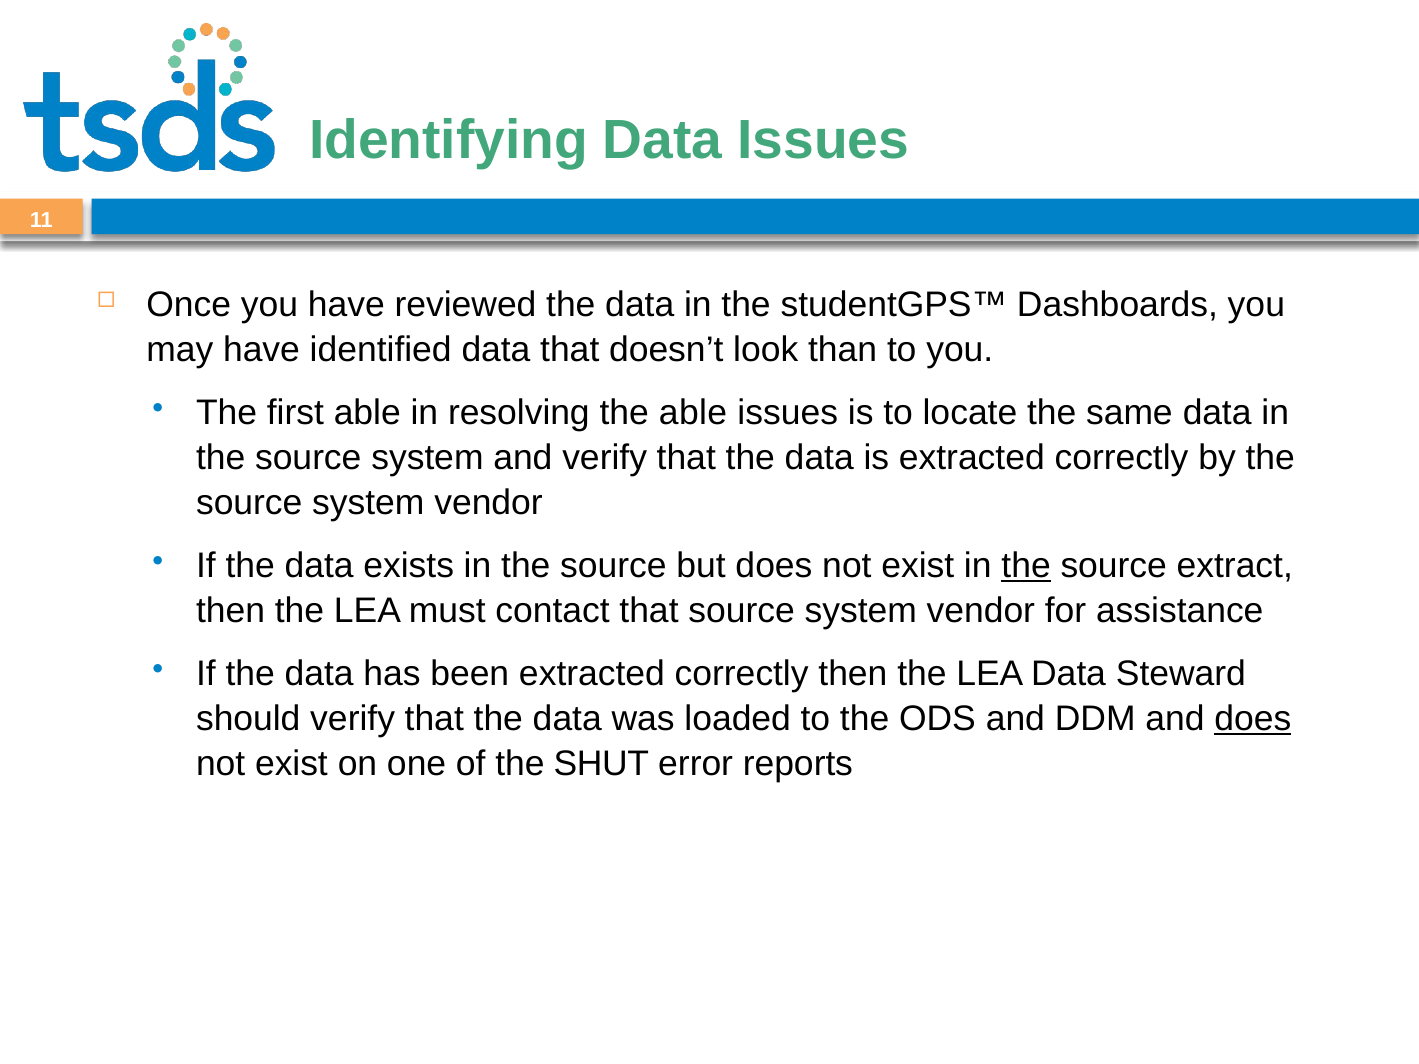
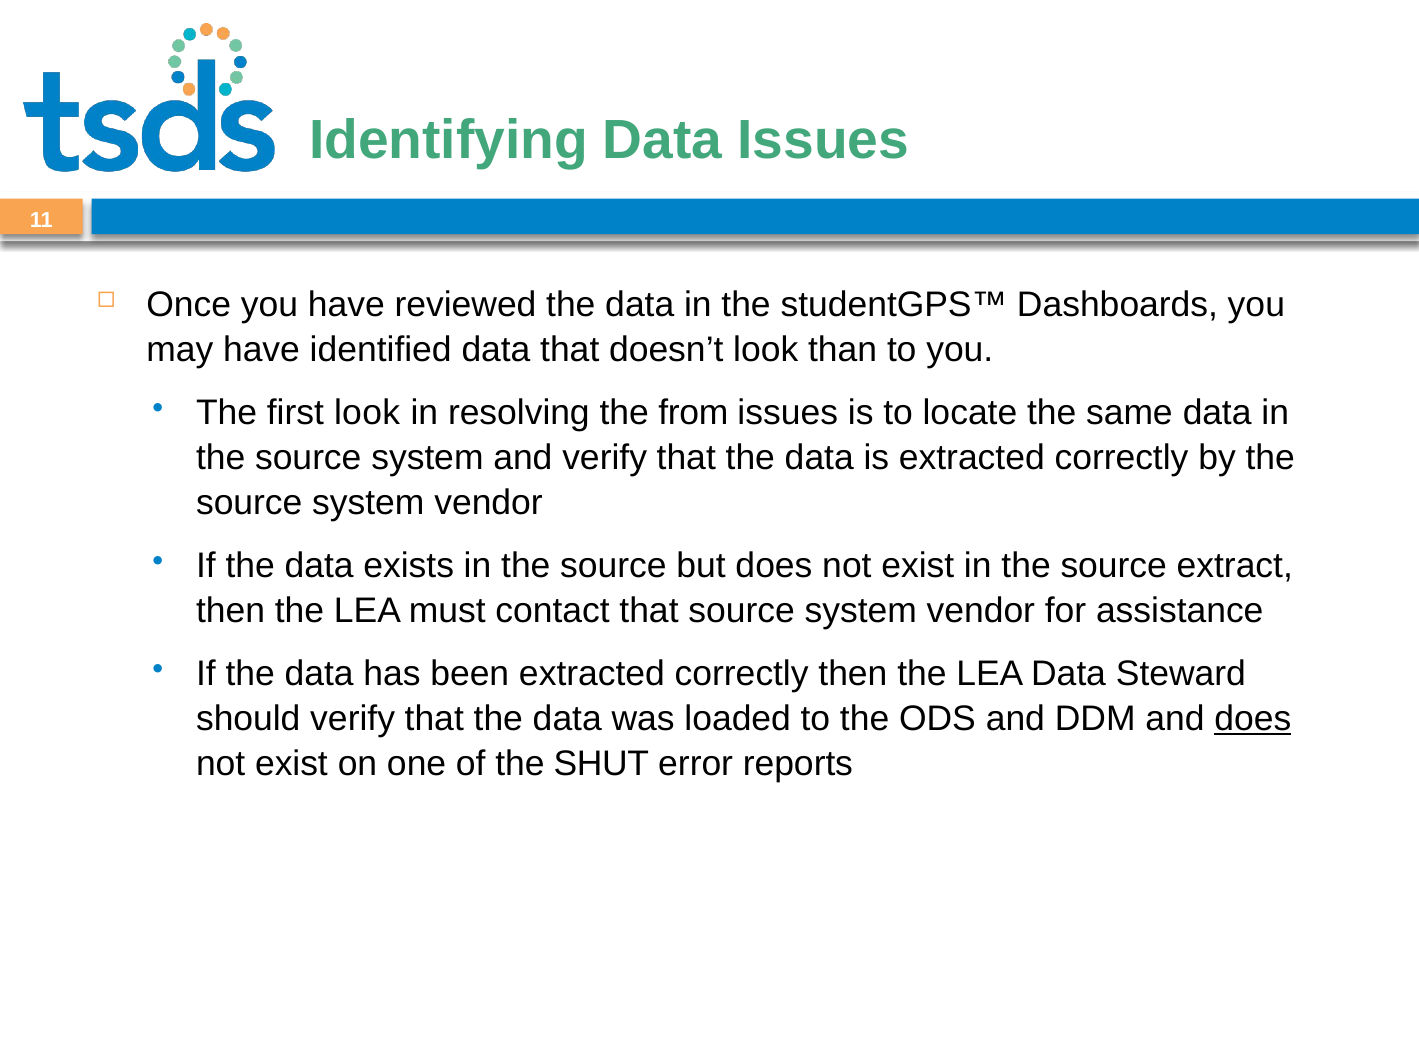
first able: able -> look
the able: able -> from
the at (1026, 566) underline: present -> none
